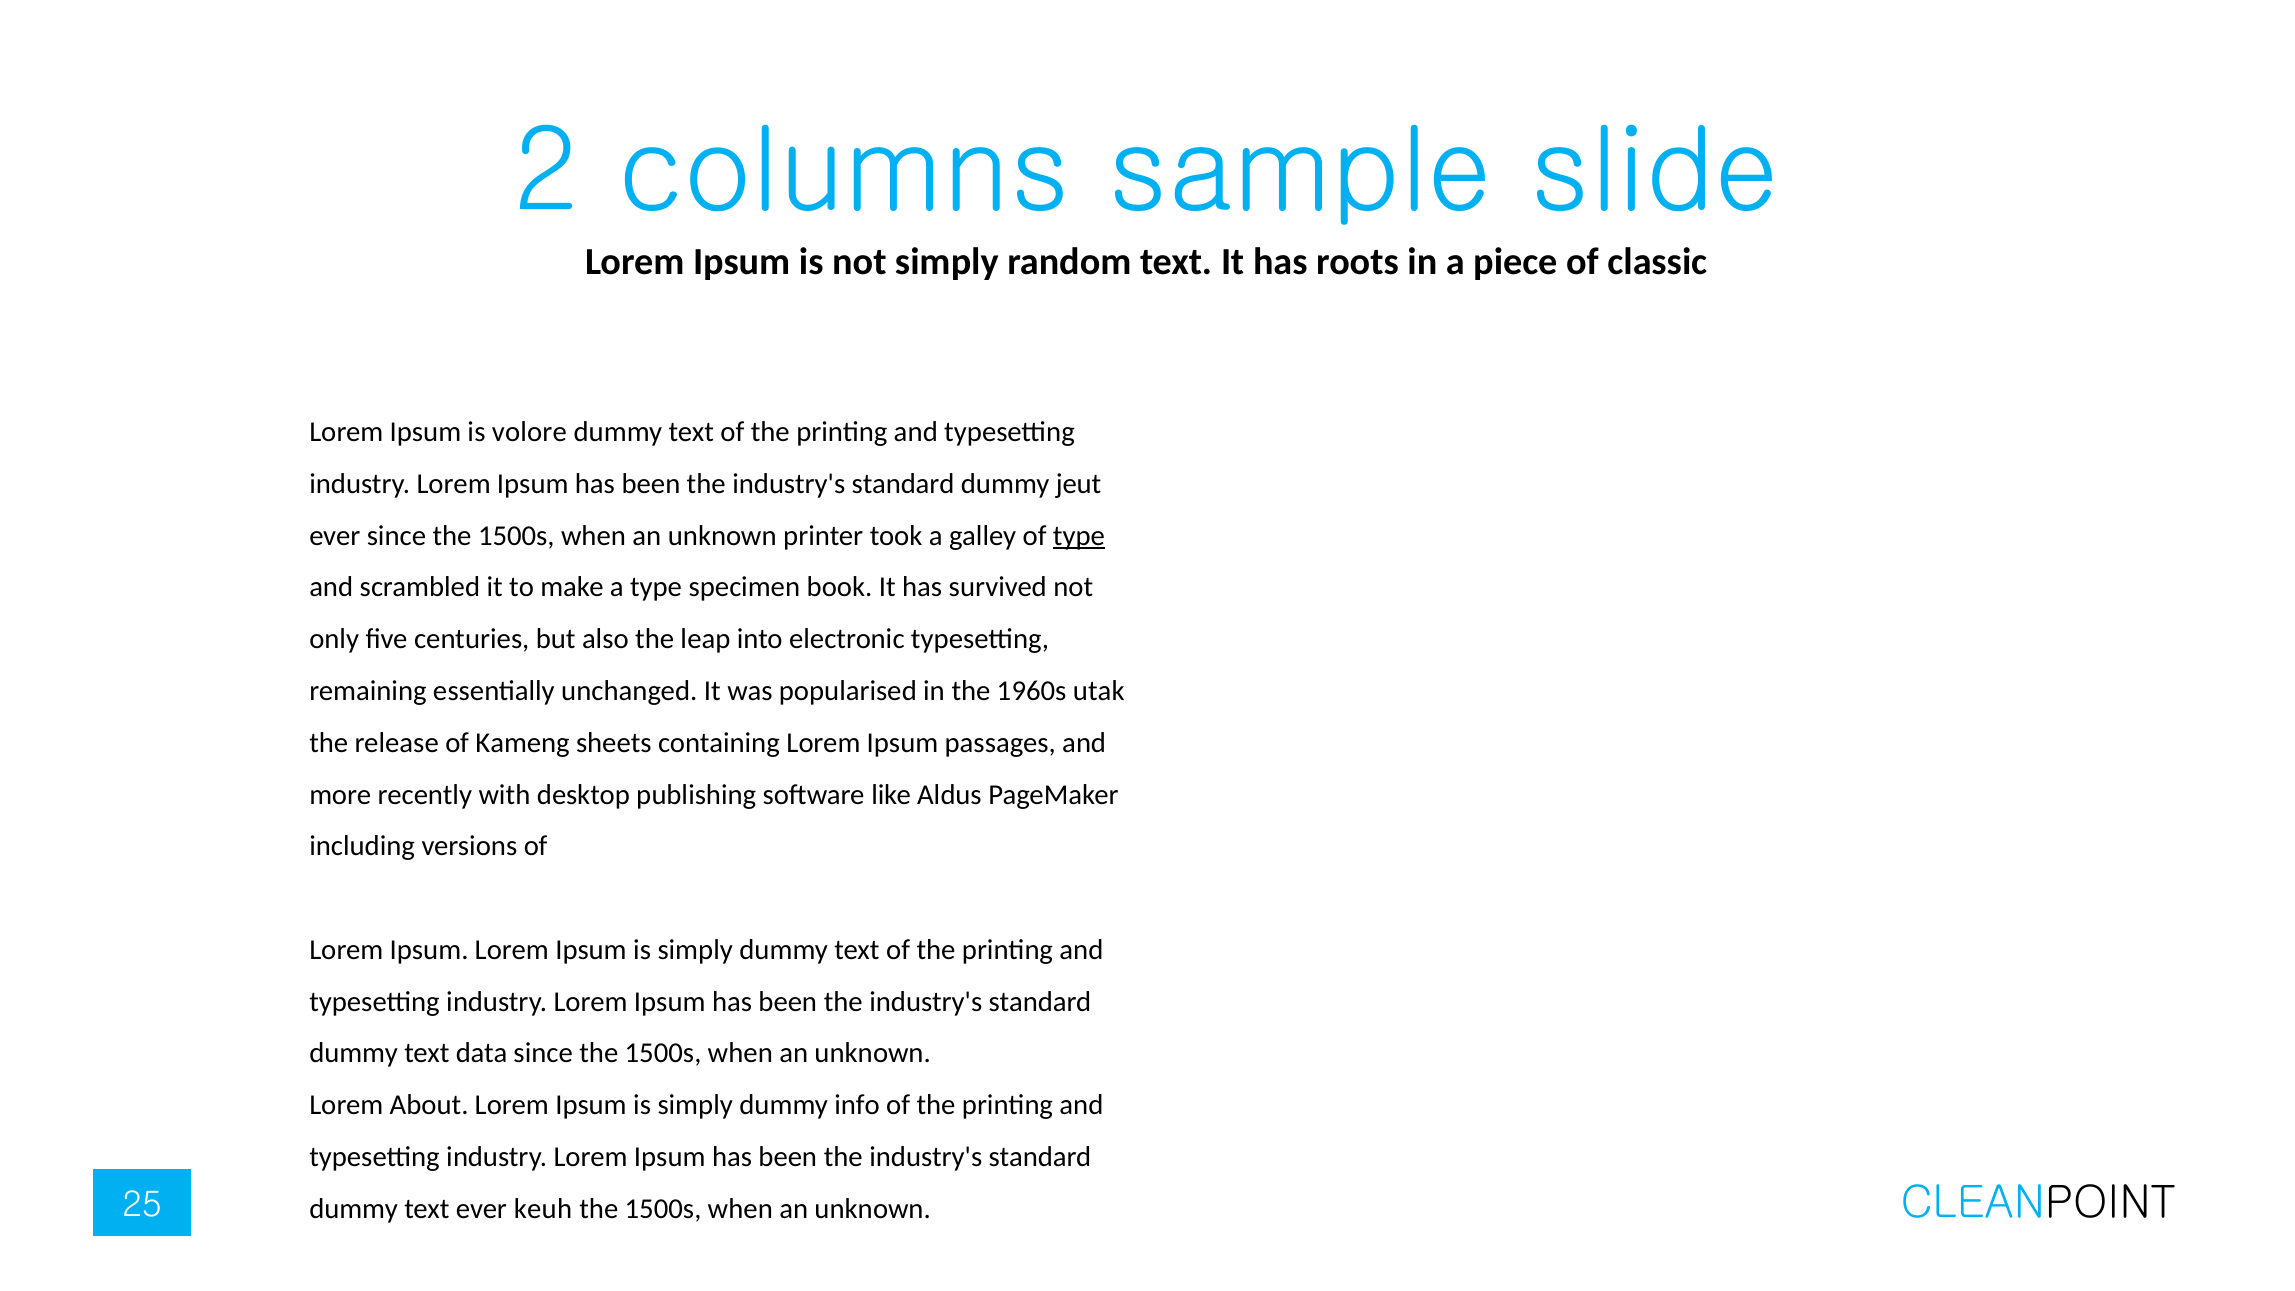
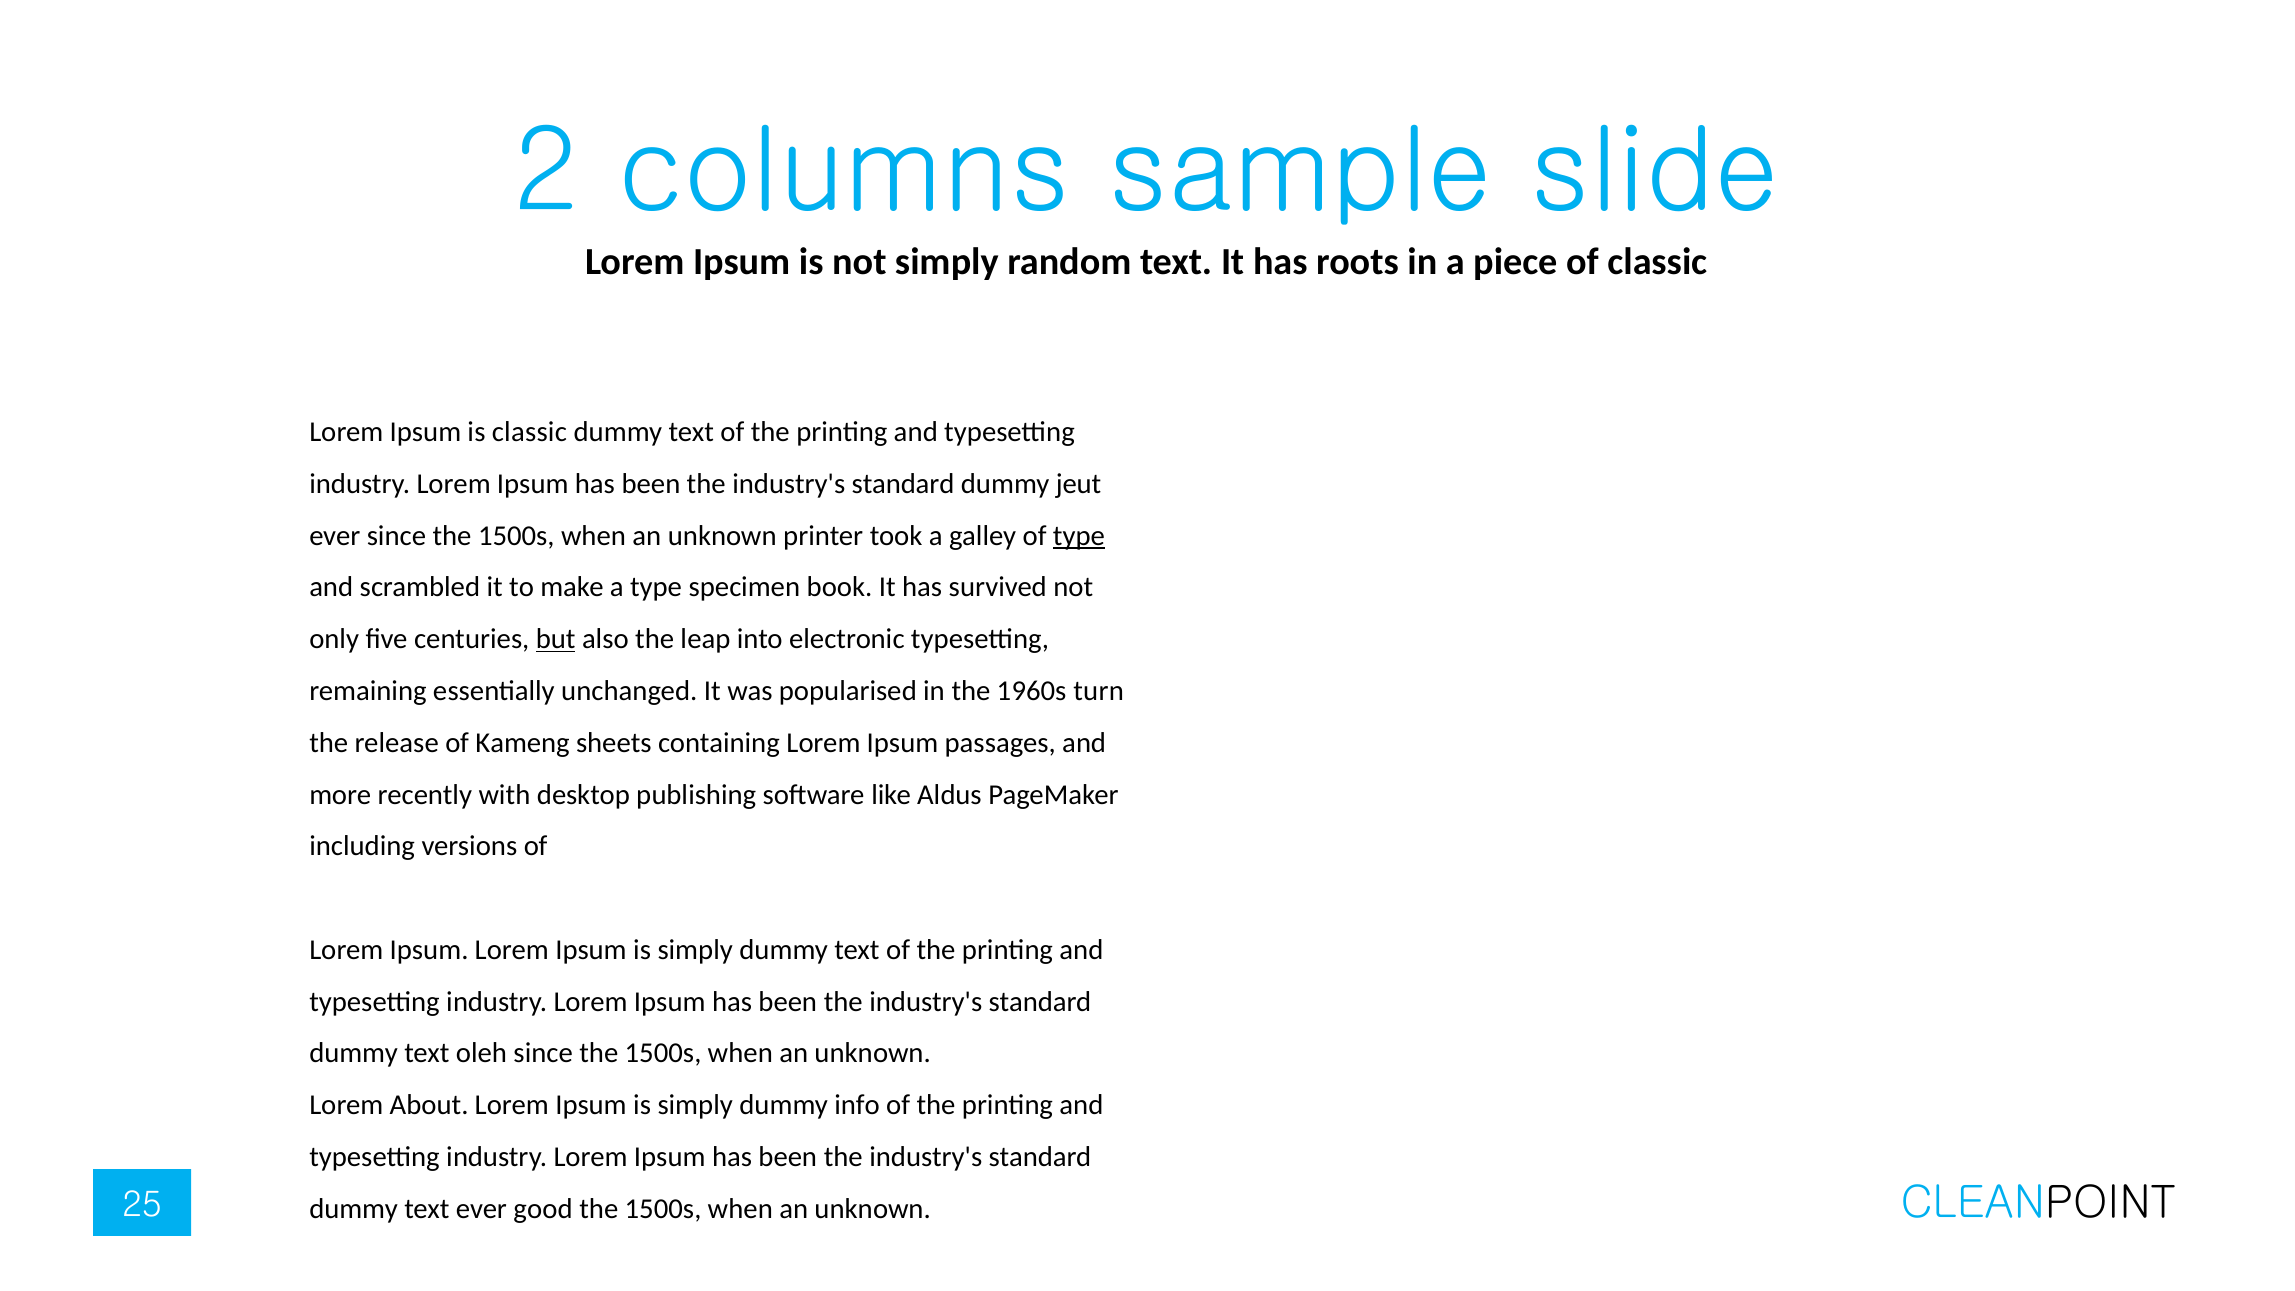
is volore: volore -> classic
but at (556, 639) underline: none -> present
utak: utak -> turn
data: data -> oleh
keuh: keuh -> good
